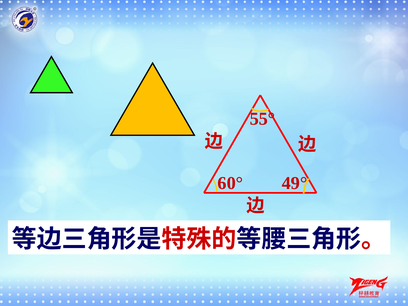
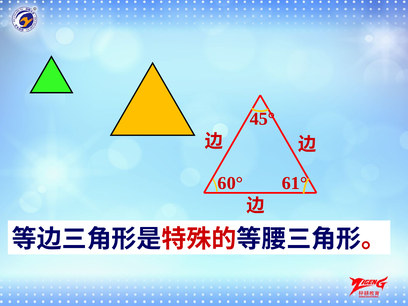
55°: 55° -> 45°
49°: 49° -> 61°
